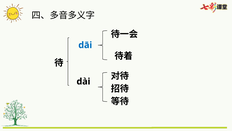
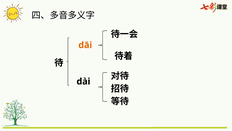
dāi colour: blue -> orange
